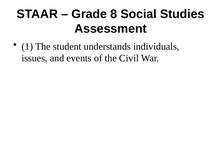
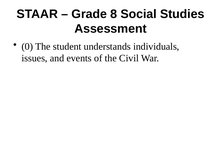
1: 1 -> 0
